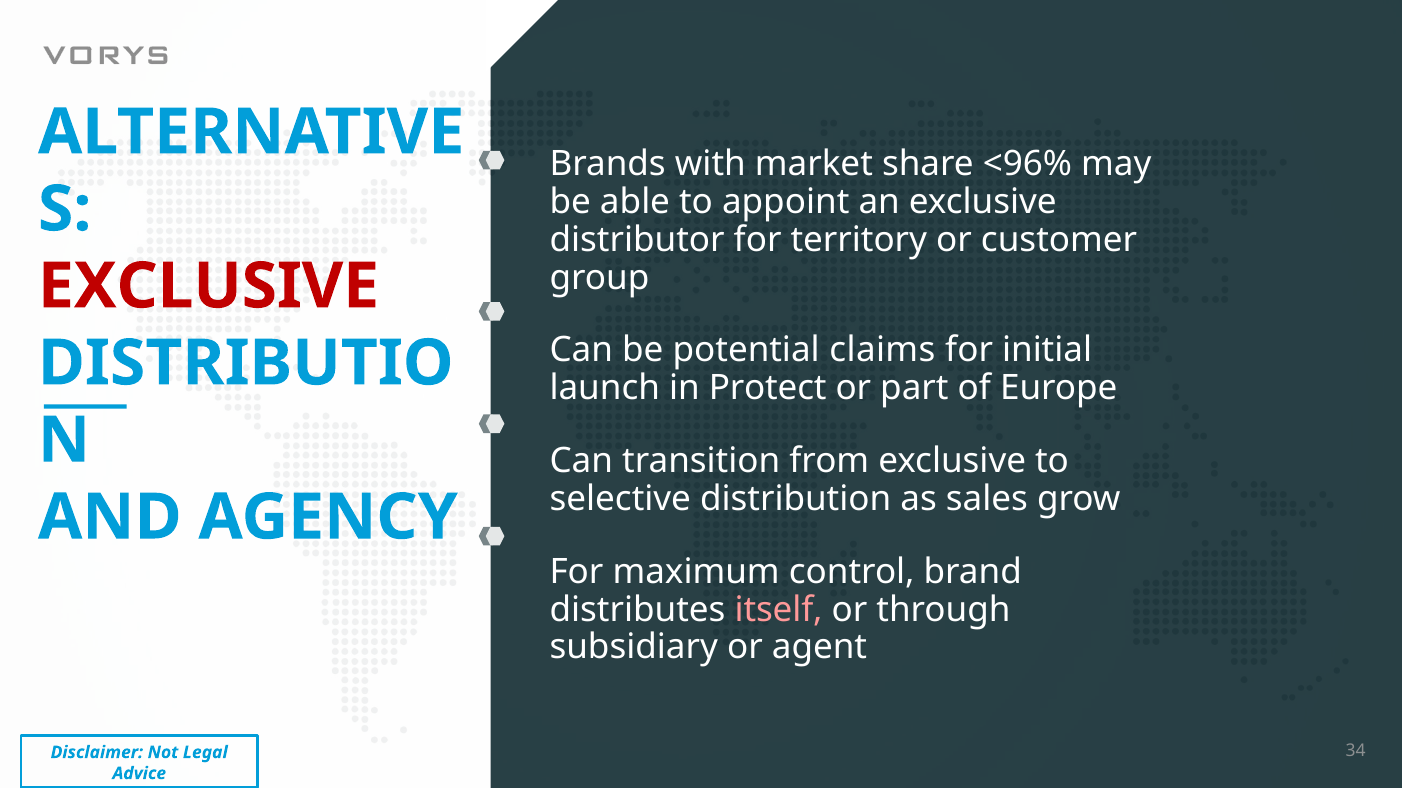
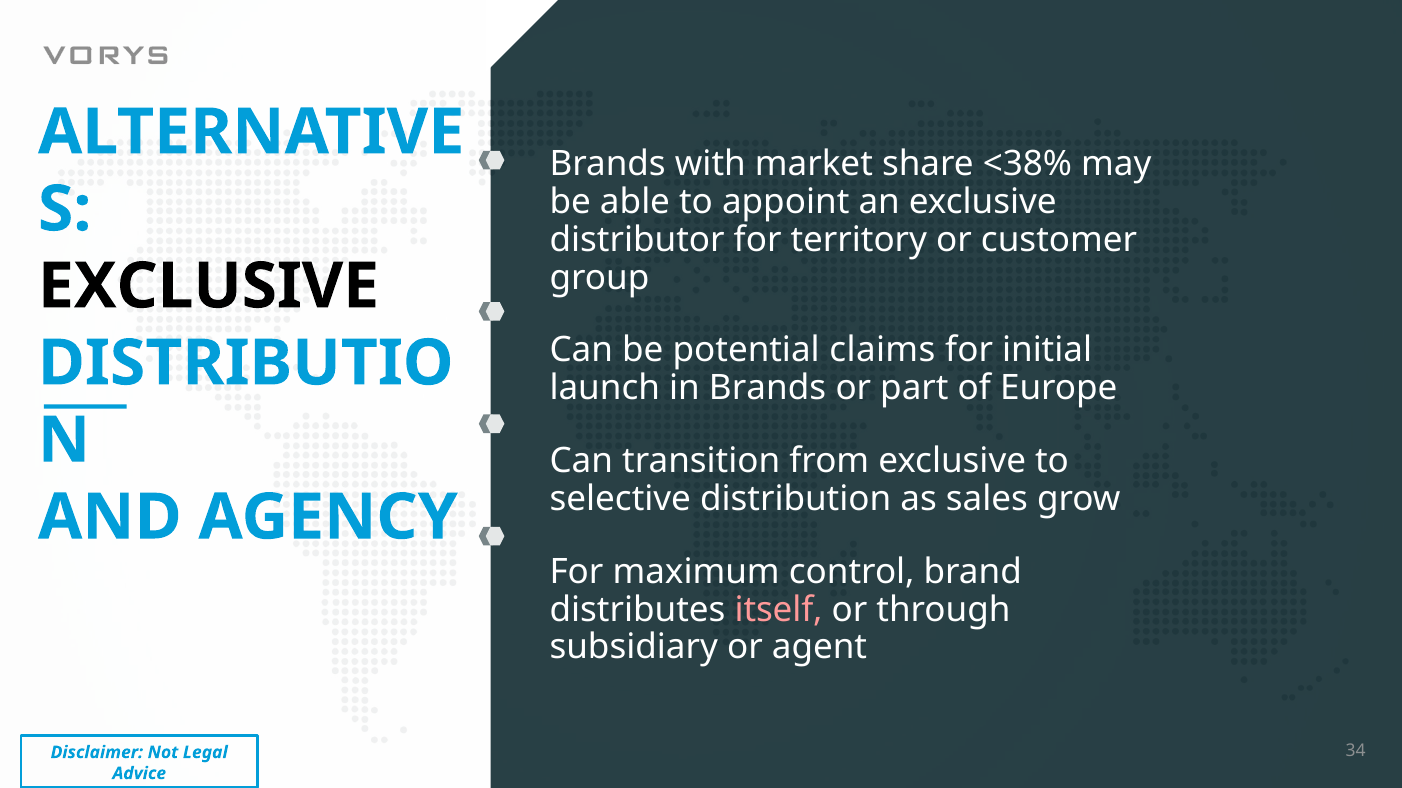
<96%: <96% -> <38%
EXCLUSIVE at (209, 287) colour: red -> black
in Protect: Protect -> Brands
